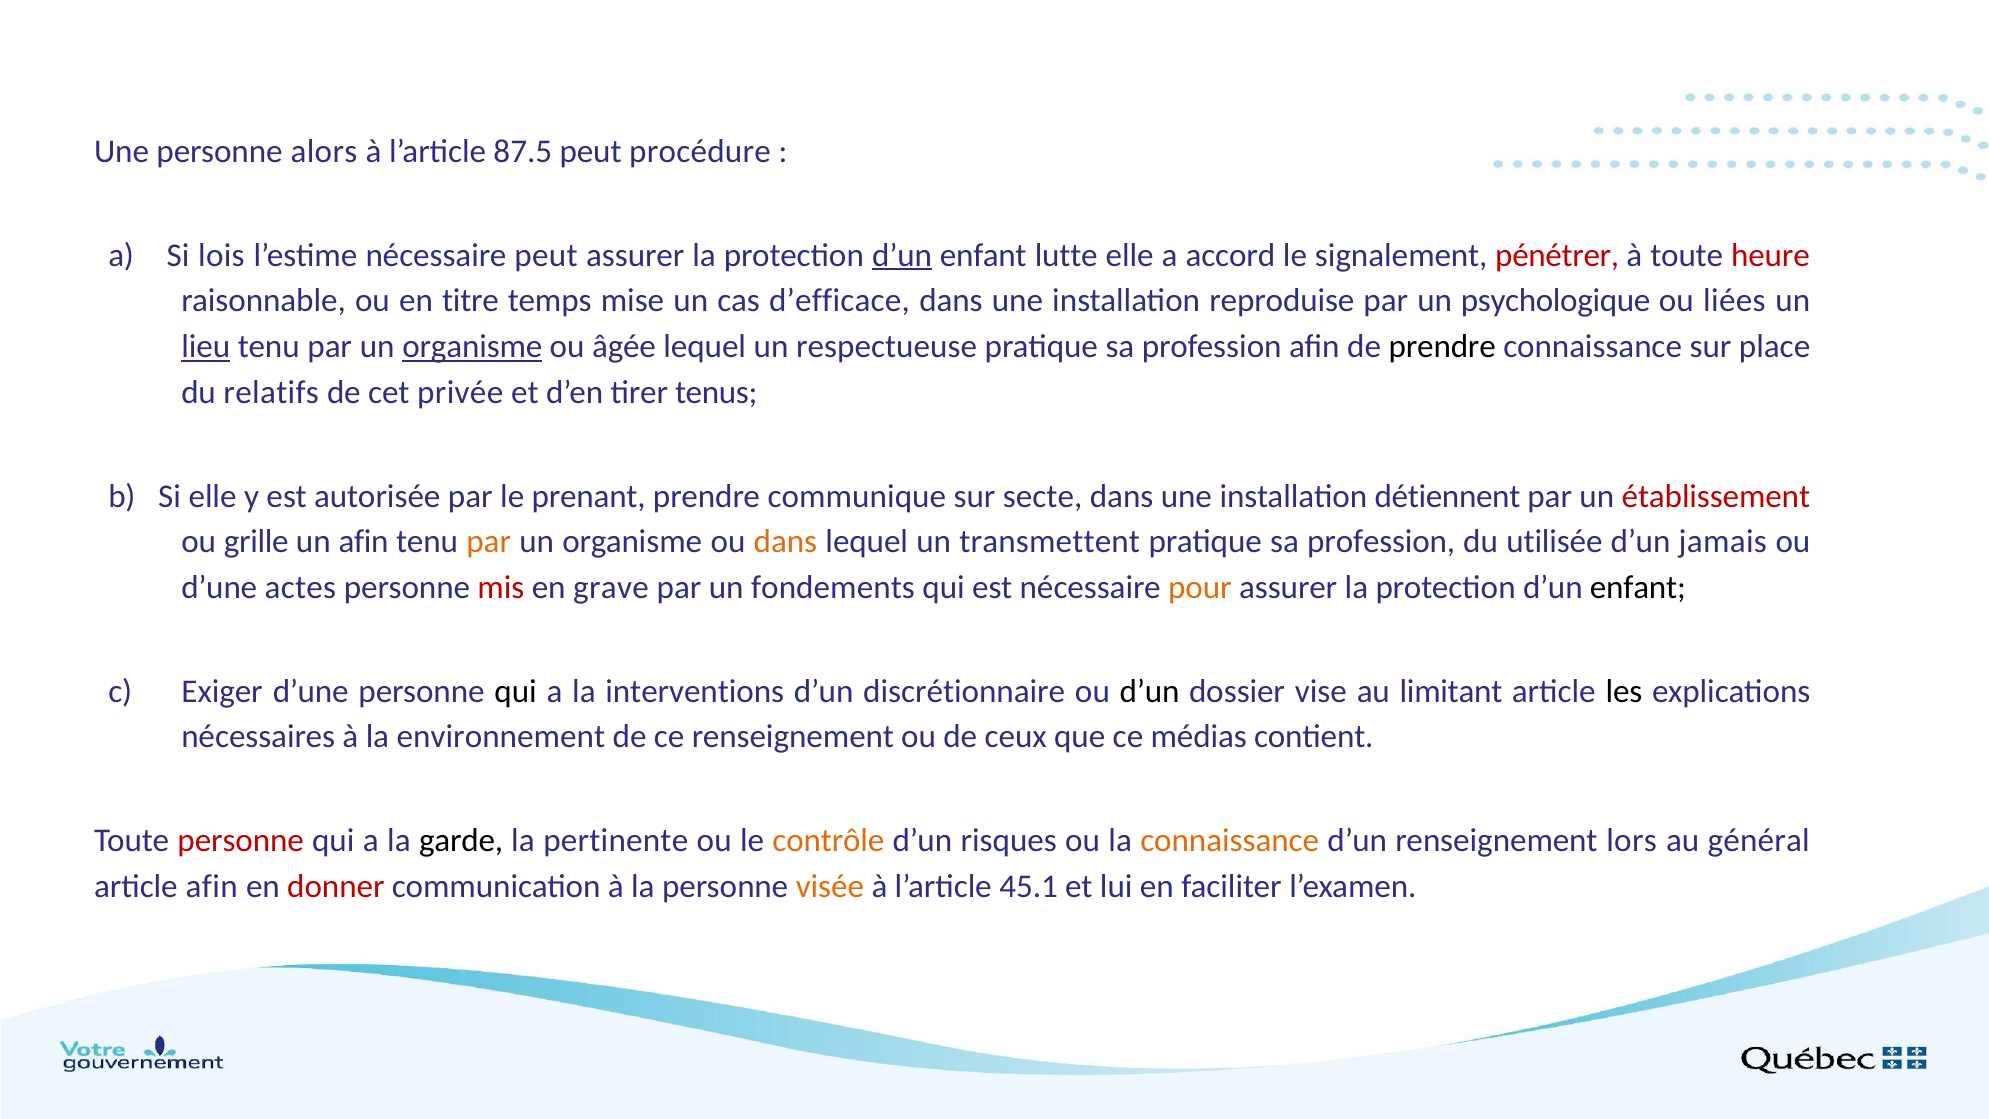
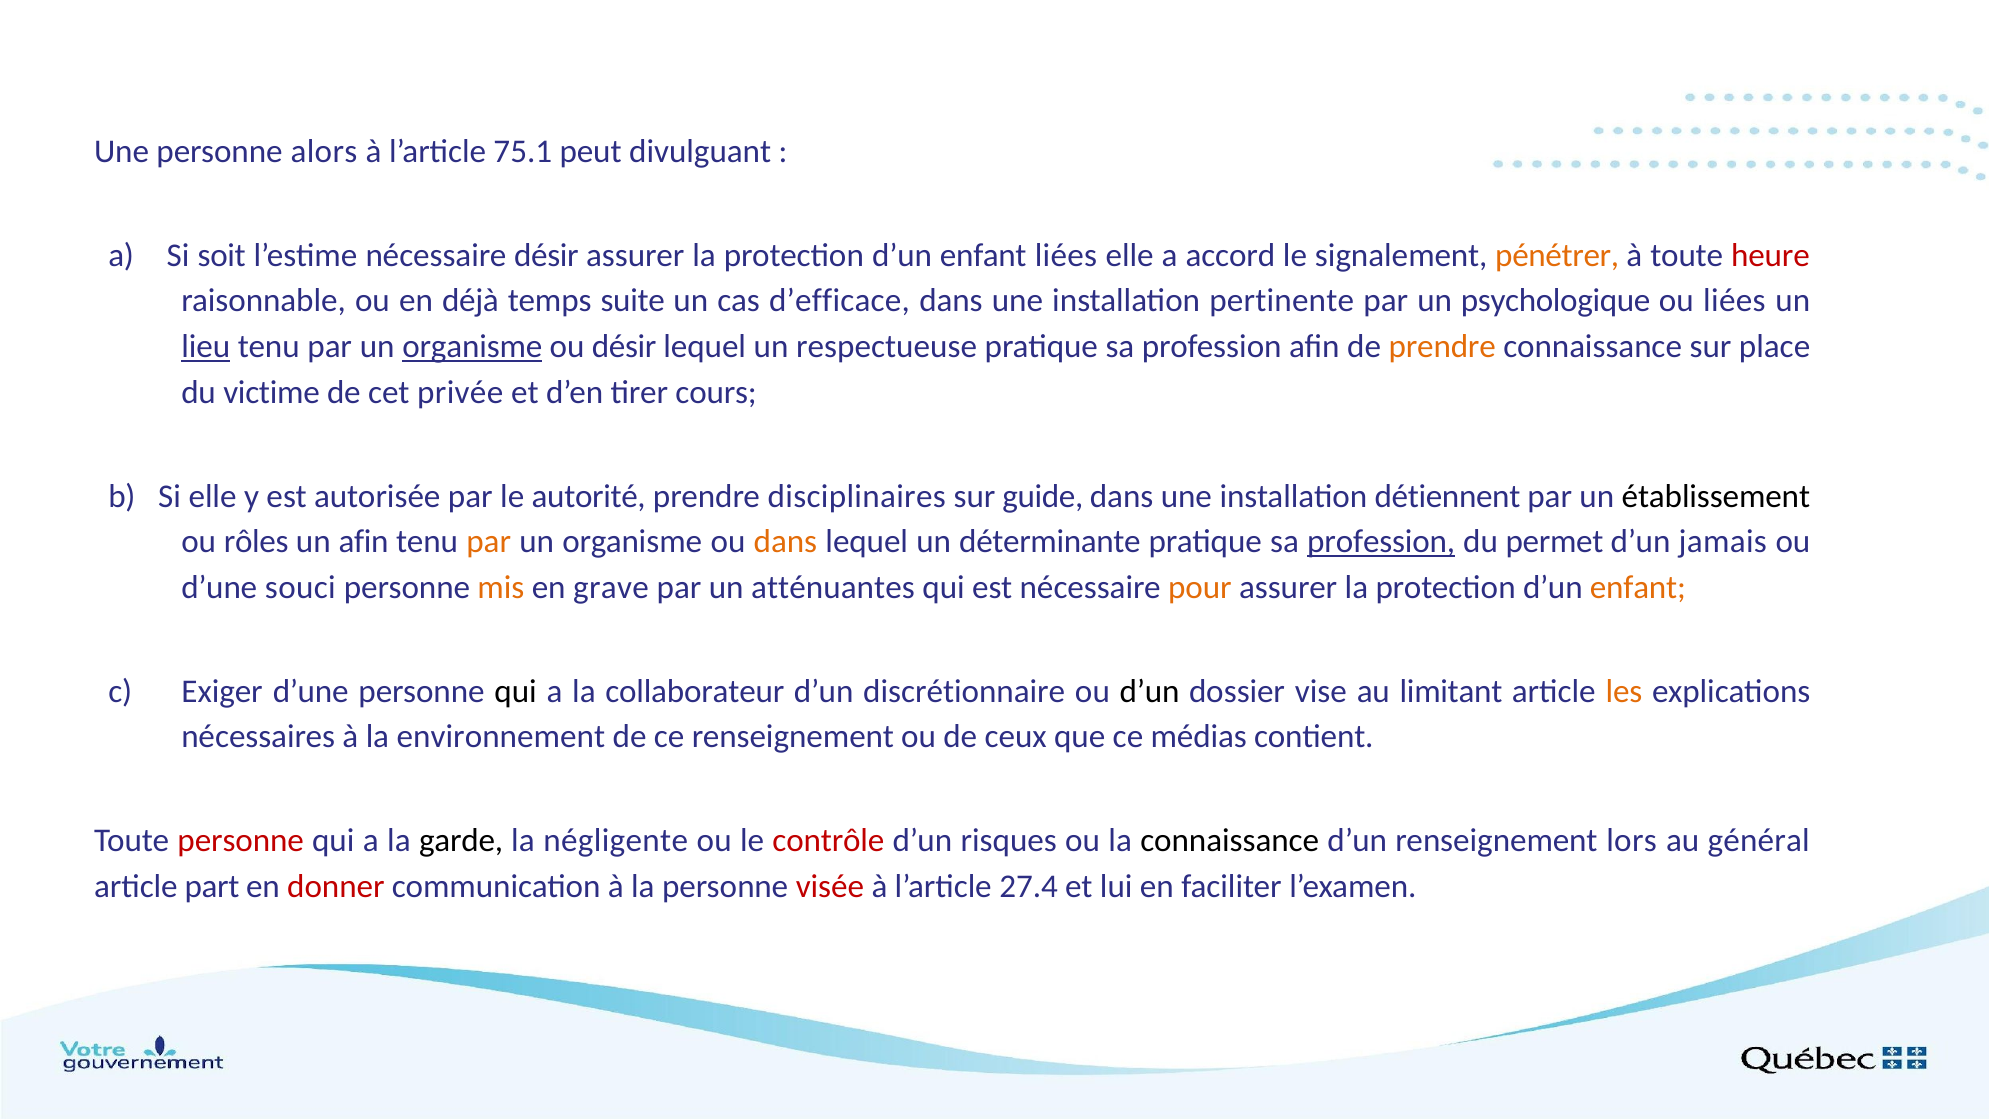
87.5: 87.5 -> 75.1
procédure: procédure -> divulguant
lois: lois -> soit
nécessaire peut: peut -> désir
d’un at (902, 255) underline: present -> none
enfant lutte: lutte -> liées
pénétrer colour: red -> orange
titre: titre -> déjà
mise: mise -> suite
reproduise: reproduise -> pertinente
ou âgée: âgée -> désir
prendre at (1442, 346) colour: black -> orange
relatifs: relatifs -> victime
tenus: tenus -> cours
prenant: prenant -> autorité
communique: communique -> disciplinaires
secte: secte -> guide
établissement colour: red -> black
grille: grille -> rôles
transmettent: transmettent -> déterminante
profession at (1381, 542) underline: none -> present
utilisée: utilisée -> permet
actes: actes -> souci
mis colour: red -> orange
fondements: fondements -> atténuantes
enfant at (1638, 587) colour: black -> orange
interventions: interventions -> collaborateur
les colour: black -> orange
pertinente: pertinente -> négligente
contrôle colour: orange -> red
connaissance at (1230, 841) colour: orange -> black
article afin: afin -> part
visée colour: orange -> red
45.1: 45.1 -> 27.4
